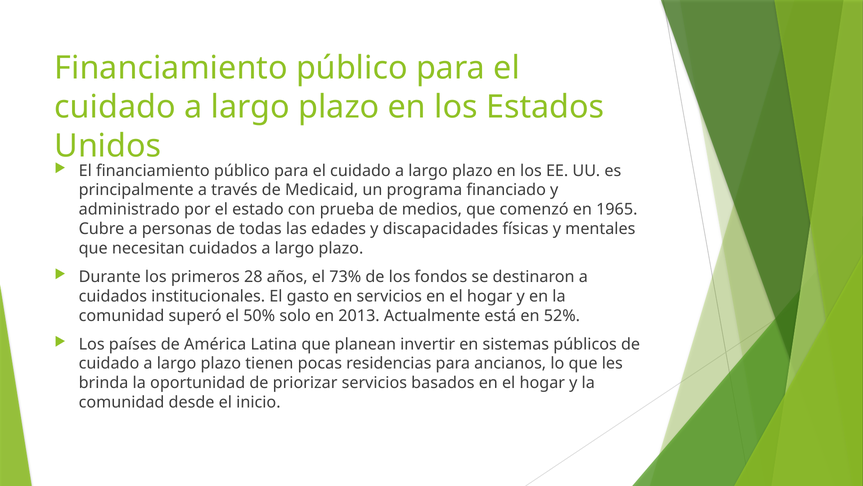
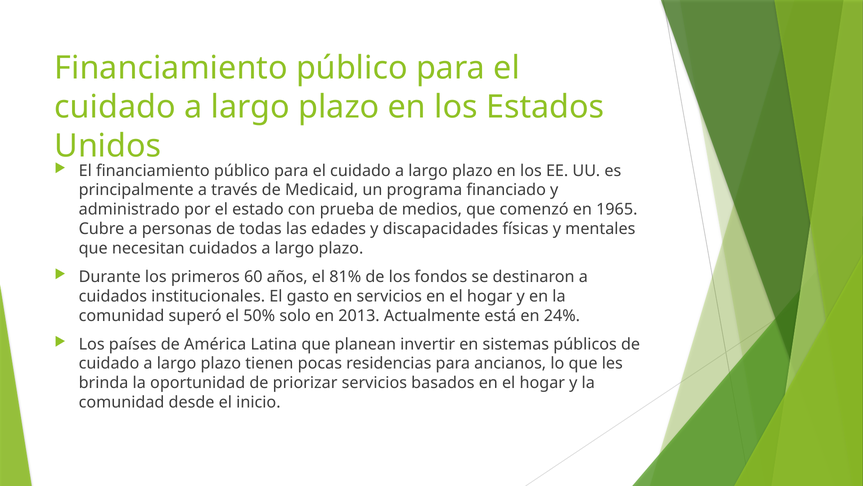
28: 28 -> 60
73%: 73% -> 81%
52%: 52% -> 24%
